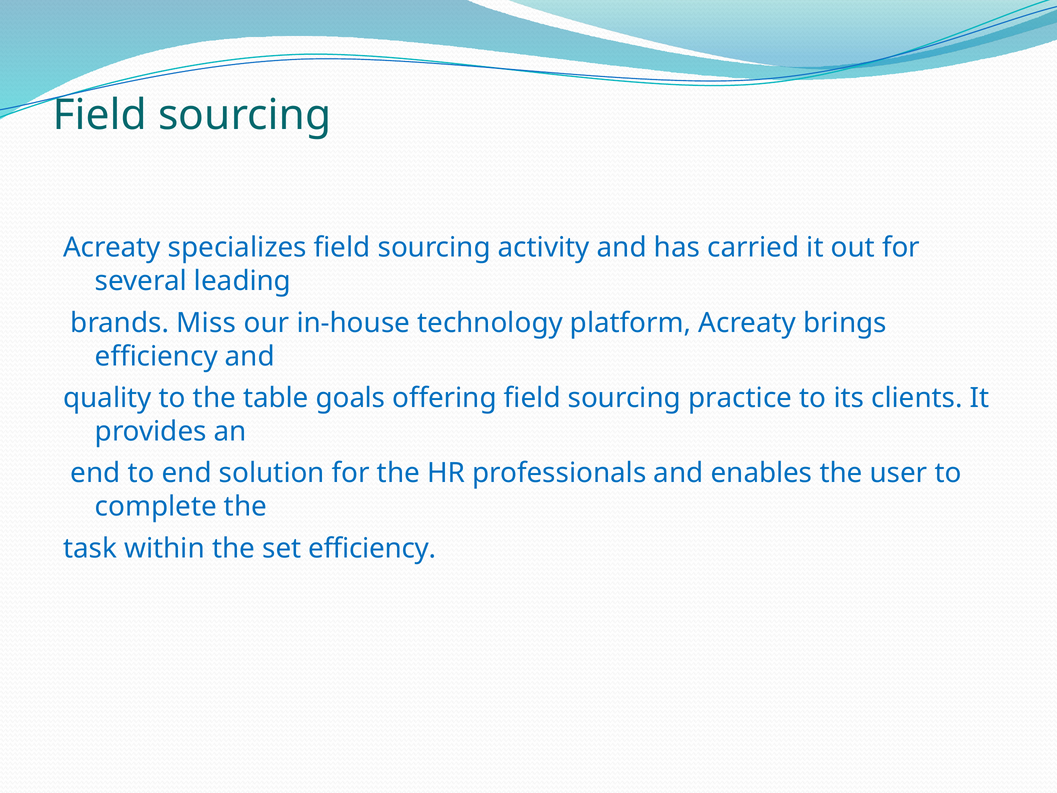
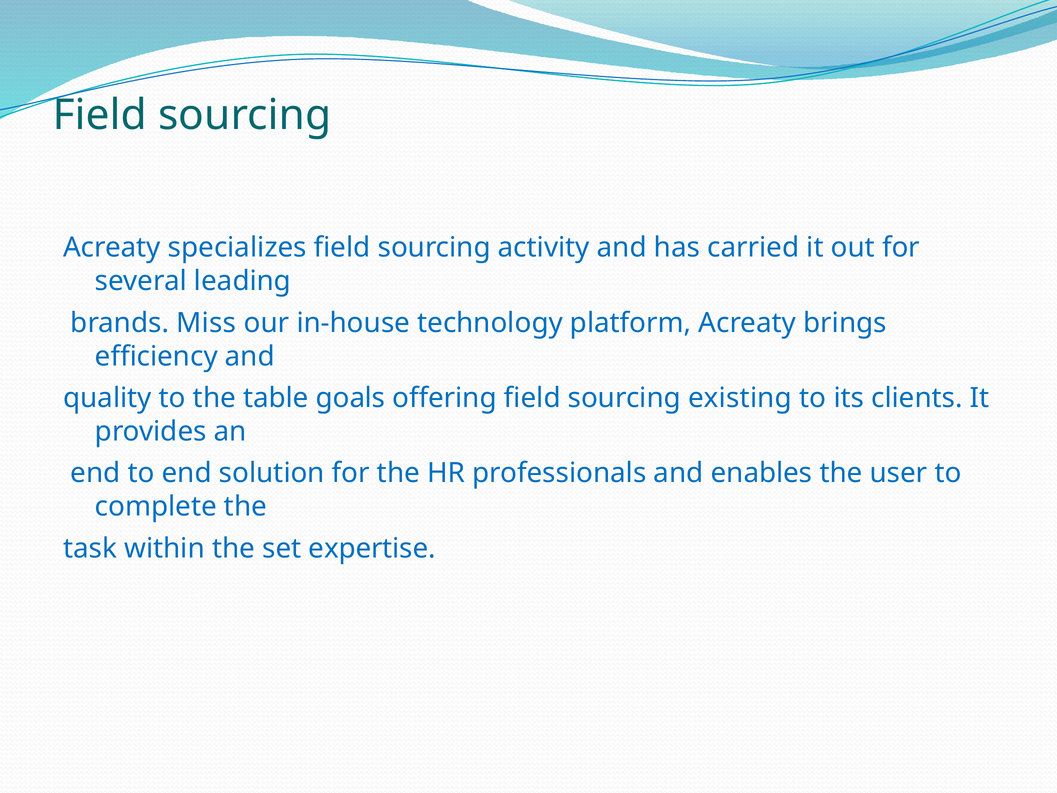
practice: practice -> existing
set efficiency: efficiency -> expertise
